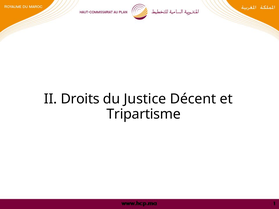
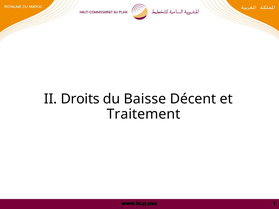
Justice: Justice -> Baisse
Tripartisme: Tripartisme -> Traitement
